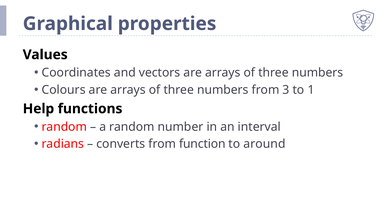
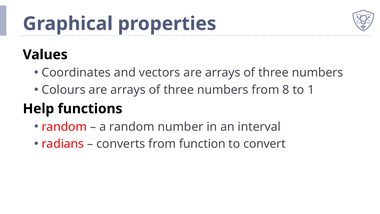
3: 3 -> 8
around: around -> convert
